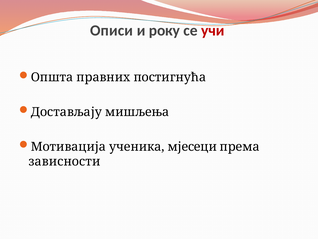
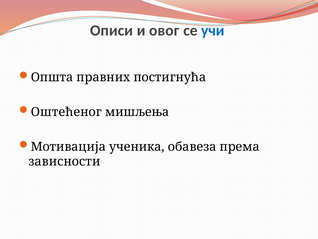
року: року -> овог
учи colour: red -> blue
Достављају: Достављају -> Оштећеног
мјесеци: мјесеци -> обавеза
